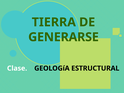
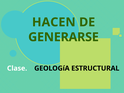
TIERRA: TIERRA -> HACEN
